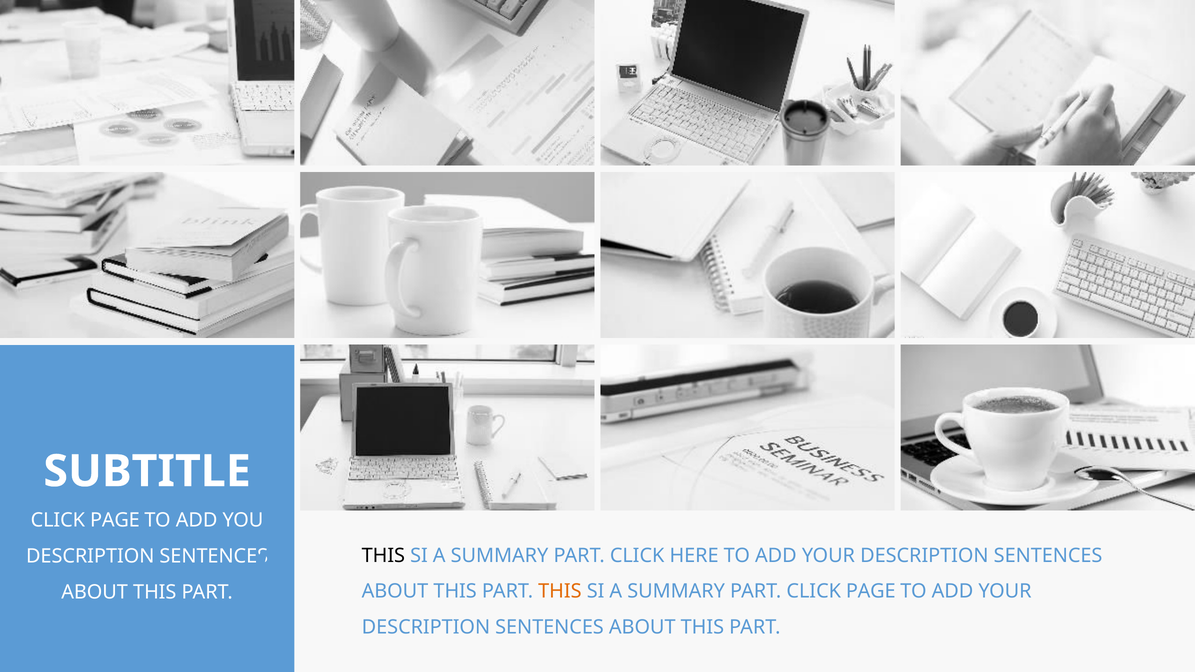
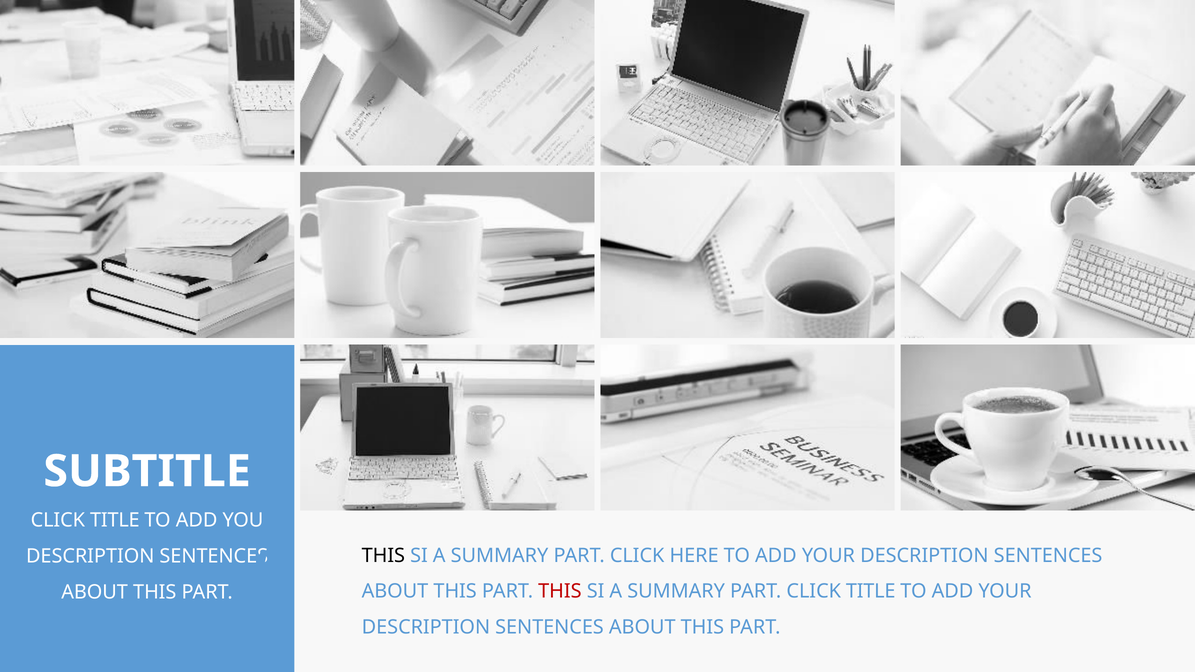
PAGE at (115, 521): PAGE -> TITLE
THIS at (560, 591) colour: orange -> red
PART CLICK PAGE: PAGE -> TITLE
